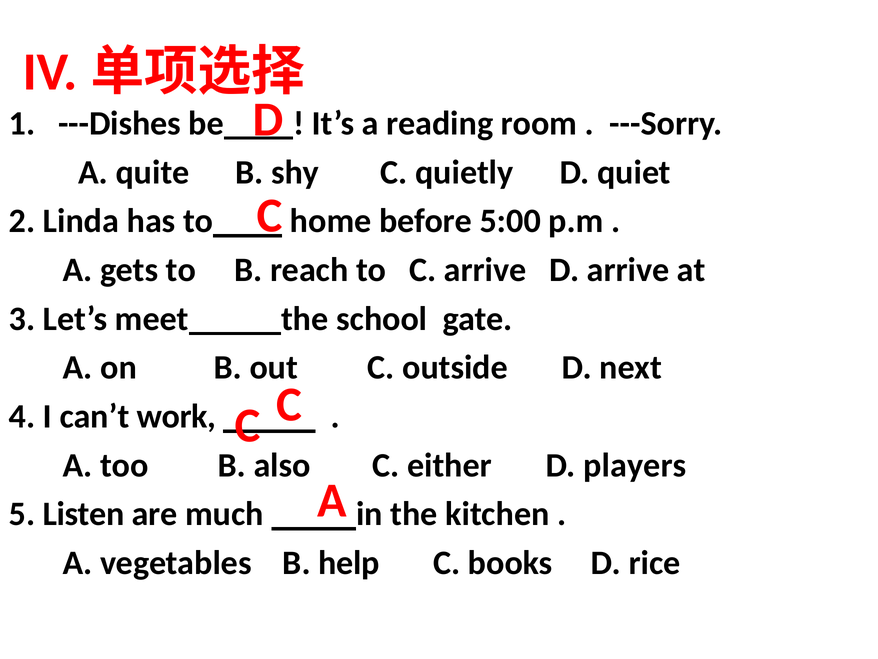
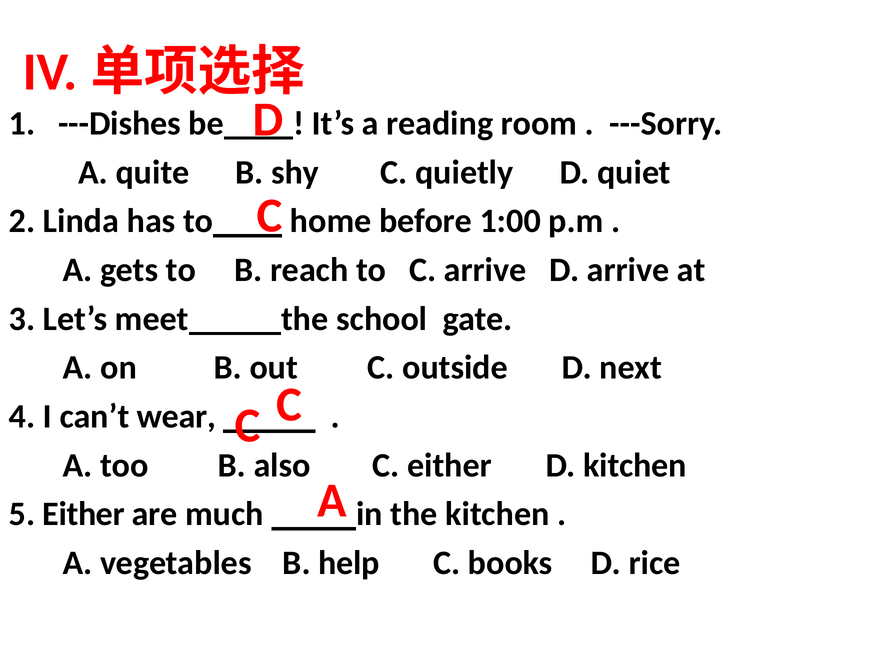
5:00: 5:00 -> 1:00
work: work -> wear
D players: players -> kitchen
5 Listen: Listen -> Either
